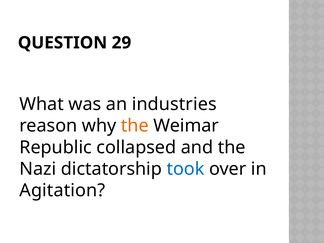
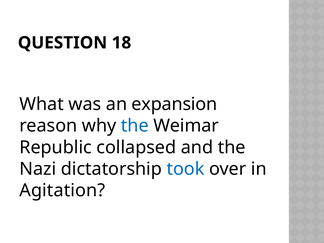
29: 29 -> 18
industries: industries -> expansion
the at (135, 126) colour: orange -> blue
